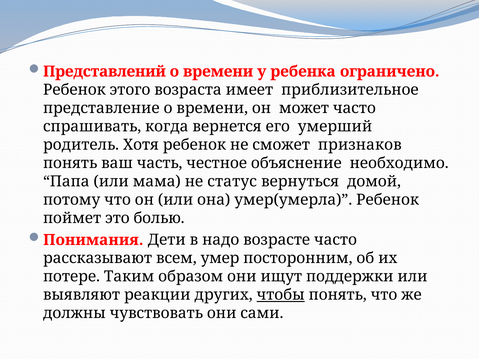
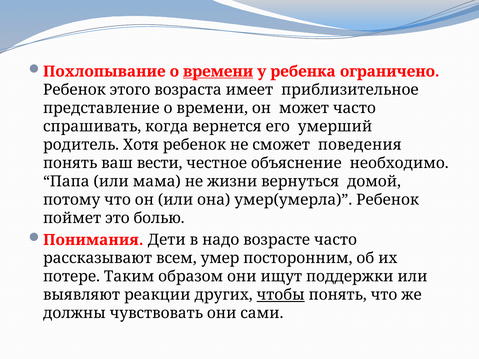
Представлений: Представлений -> Похлопывание
времени at (218, 72) underline: none -> present
признаков: признаков -> поведения
часть: часть -> вести
статус: статус -> жизни
